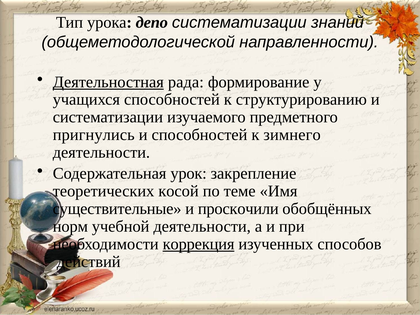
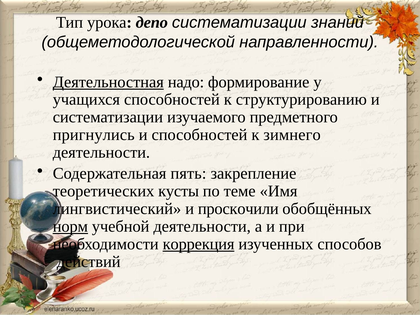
рада: рада -> надо
урок: урок -> пять
косой: косой -> кусты
существительные: существительные -> лингвистический
норм underline: none -> present
